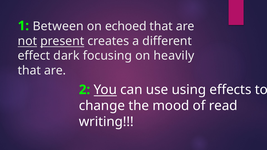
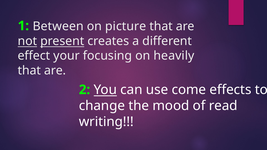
echoed: echoed -> picture
dark: dark -> your
using: using -> come
